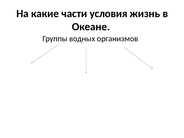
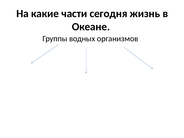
условия: условия -> сегодня
